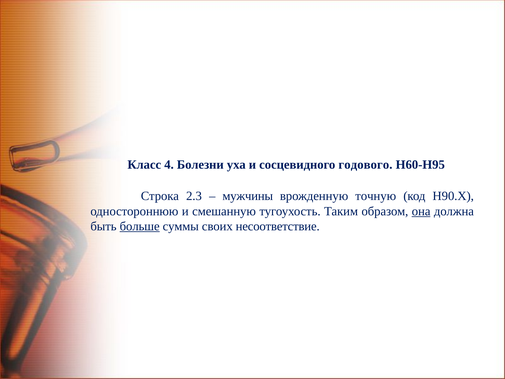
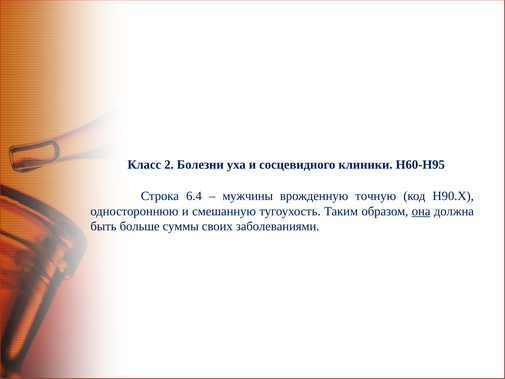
4: 4 -> 2
годового: годового -> клиники
2.3: 2.3 -> 6.4
больше underline: present -> none
несоответствие: несоответствие -> заболеваниями
